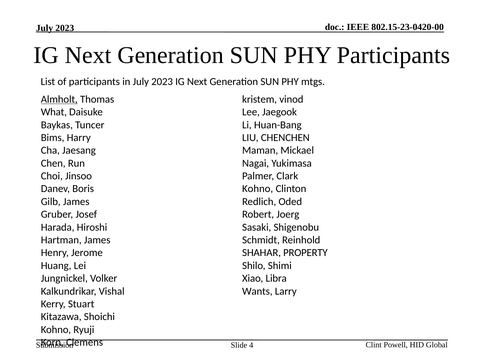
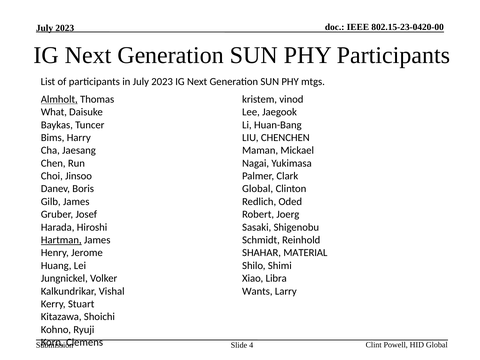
Kohno at (258, 189): Kohno -> Global
Hartman underline: none -> present
PROPERTY: PROPERTY -> MATERIAL
